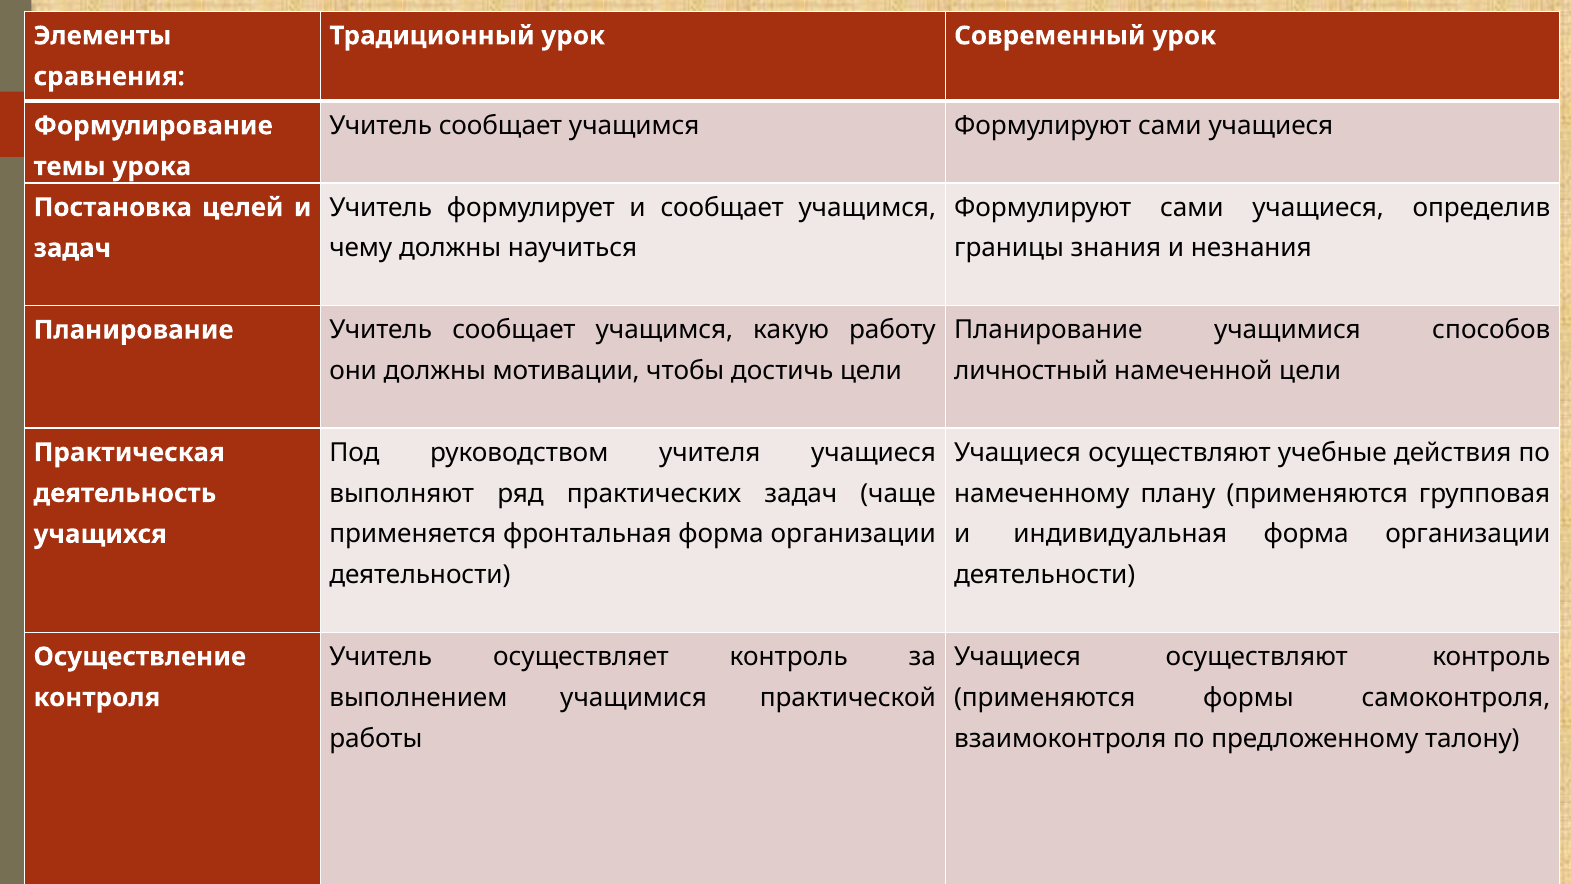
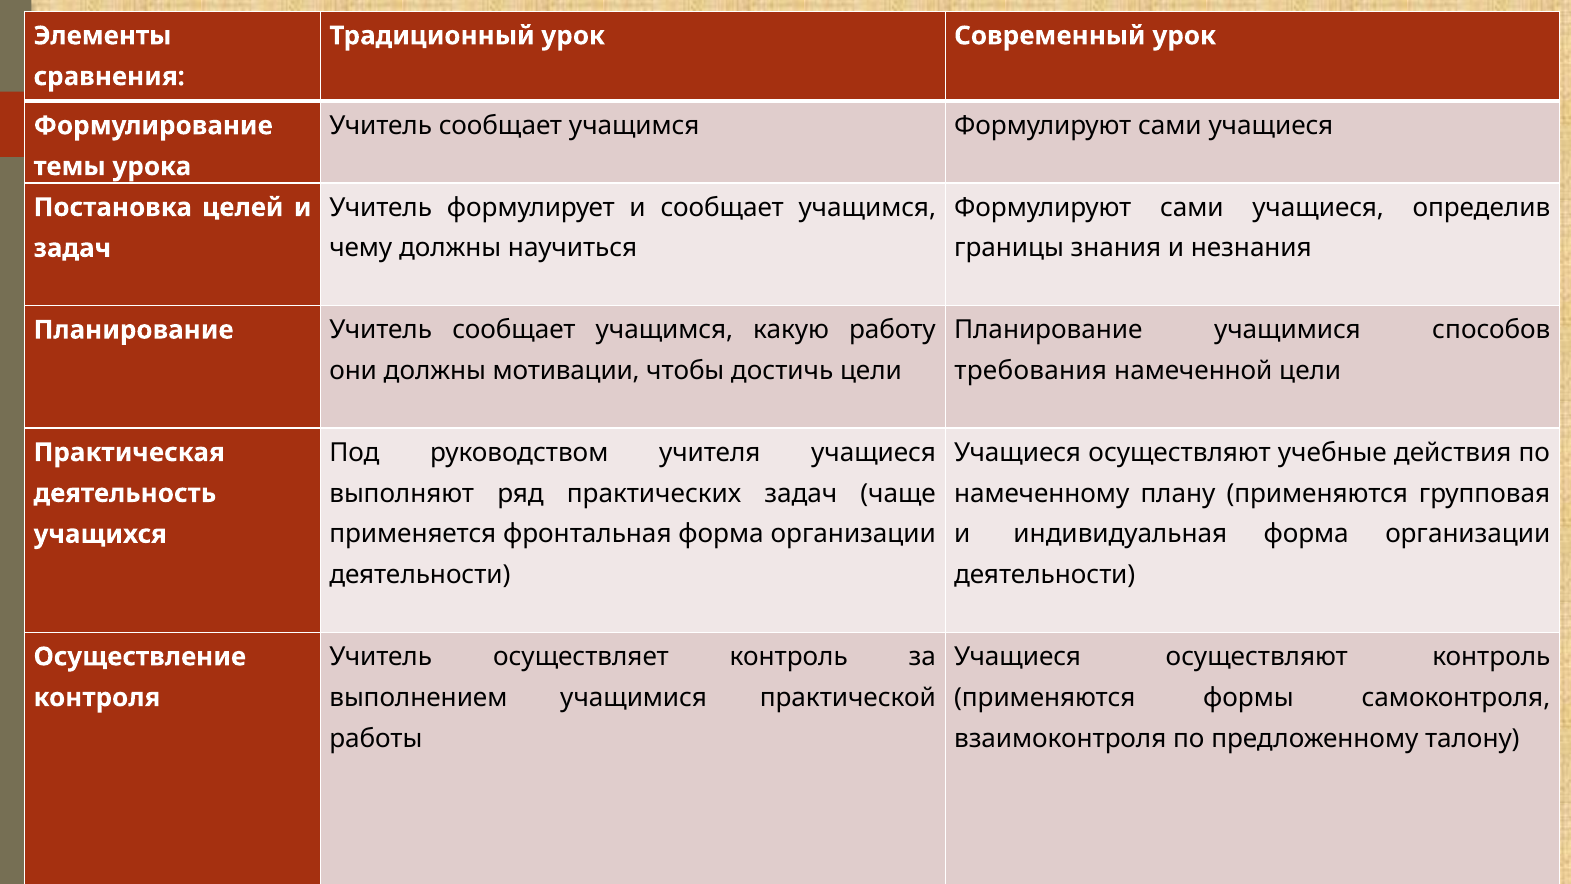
личностный: личностный -> требования
